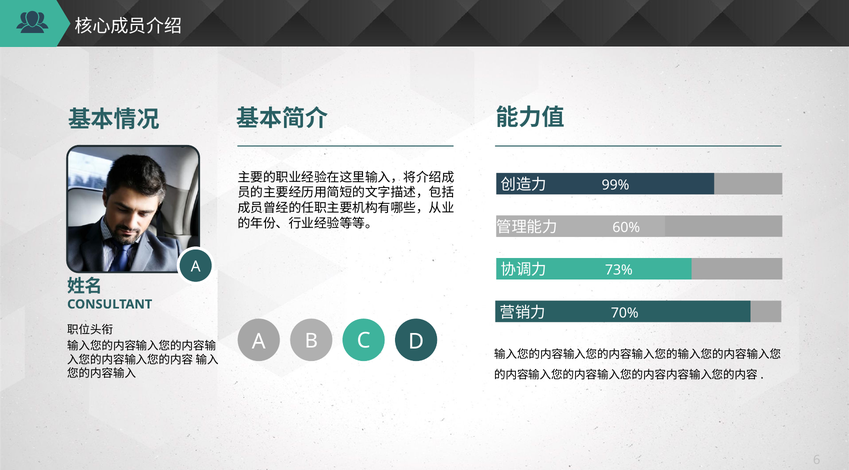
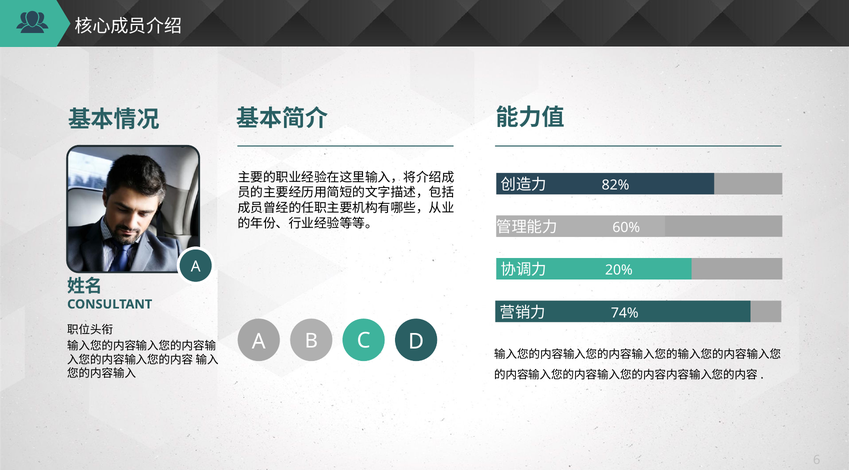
99%: 99% -> 82%
73%: 73% -> 20%
70%: 70% -> 74%
